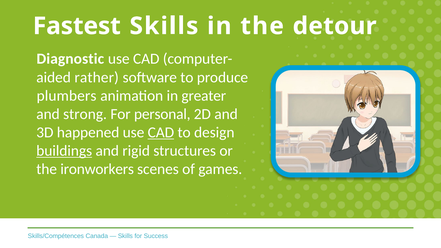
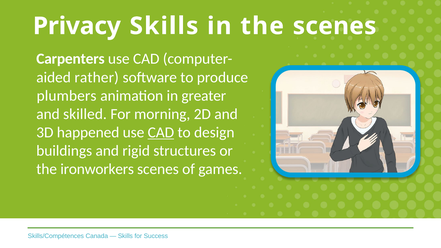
Fastest: Fastest -> Privacy
the detour: detour -> scenes
Diagnostic: Diagnostic -> Carpenters
strong: strong -> skilled
personal: personal -> morning
buildings underline: present -> none
